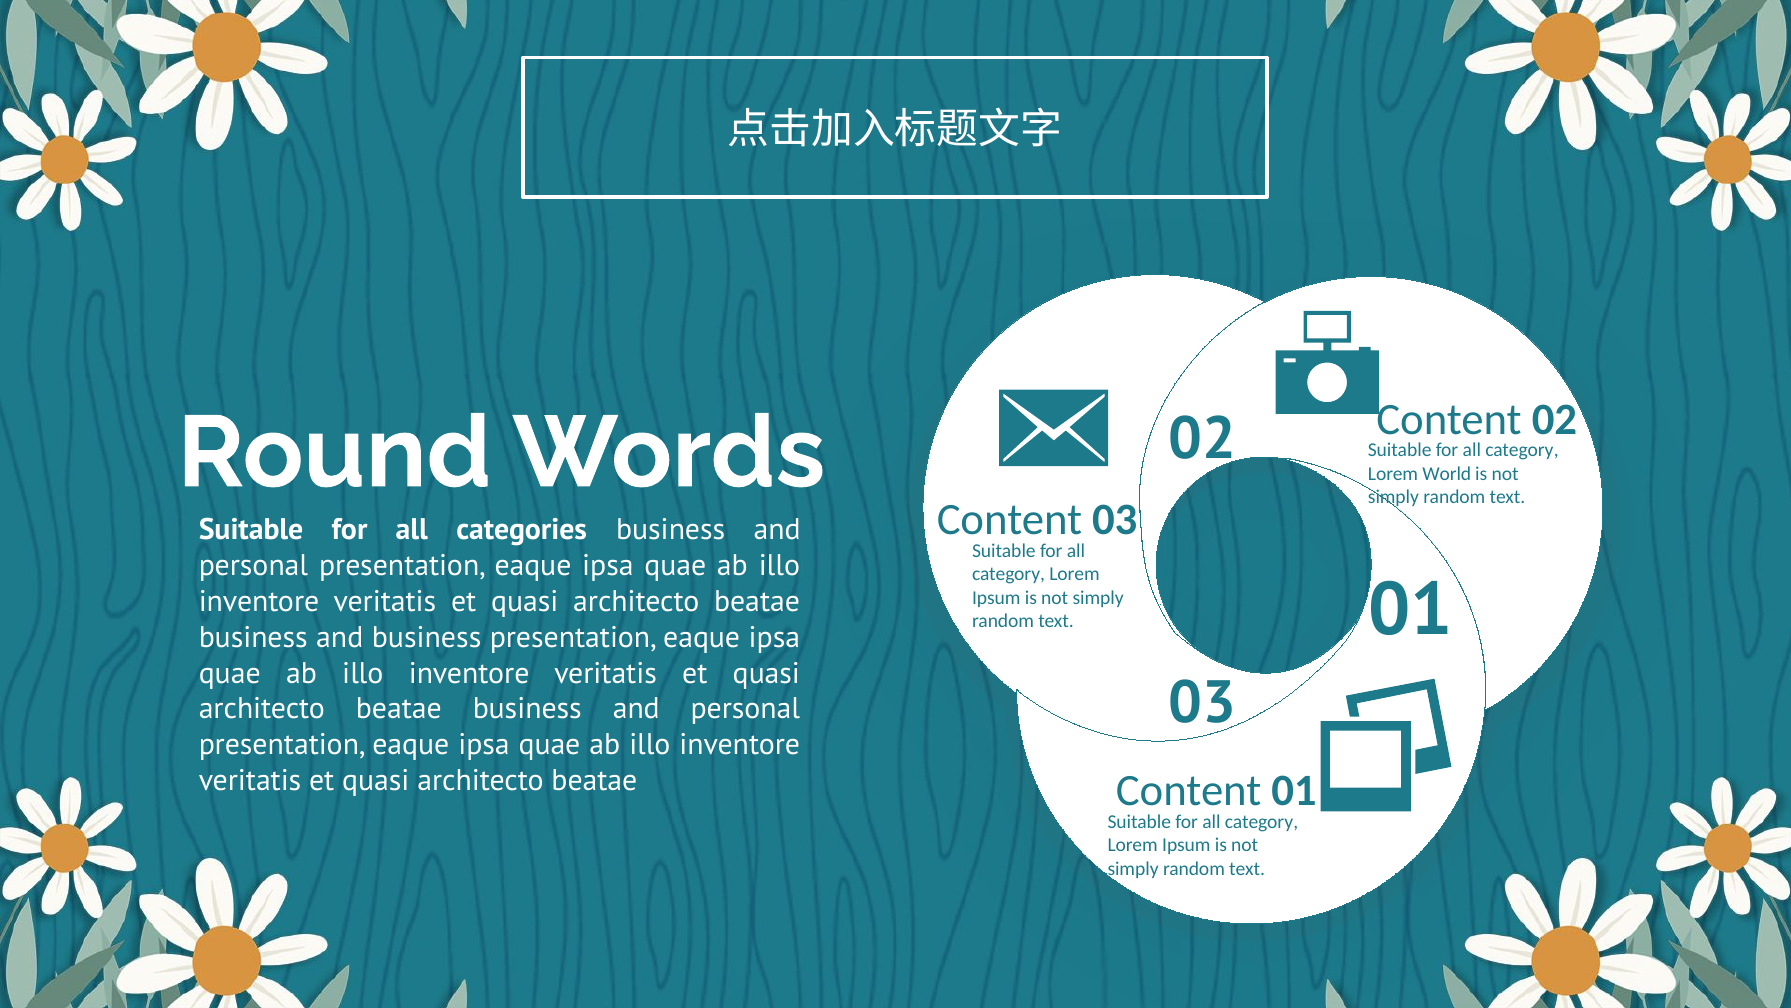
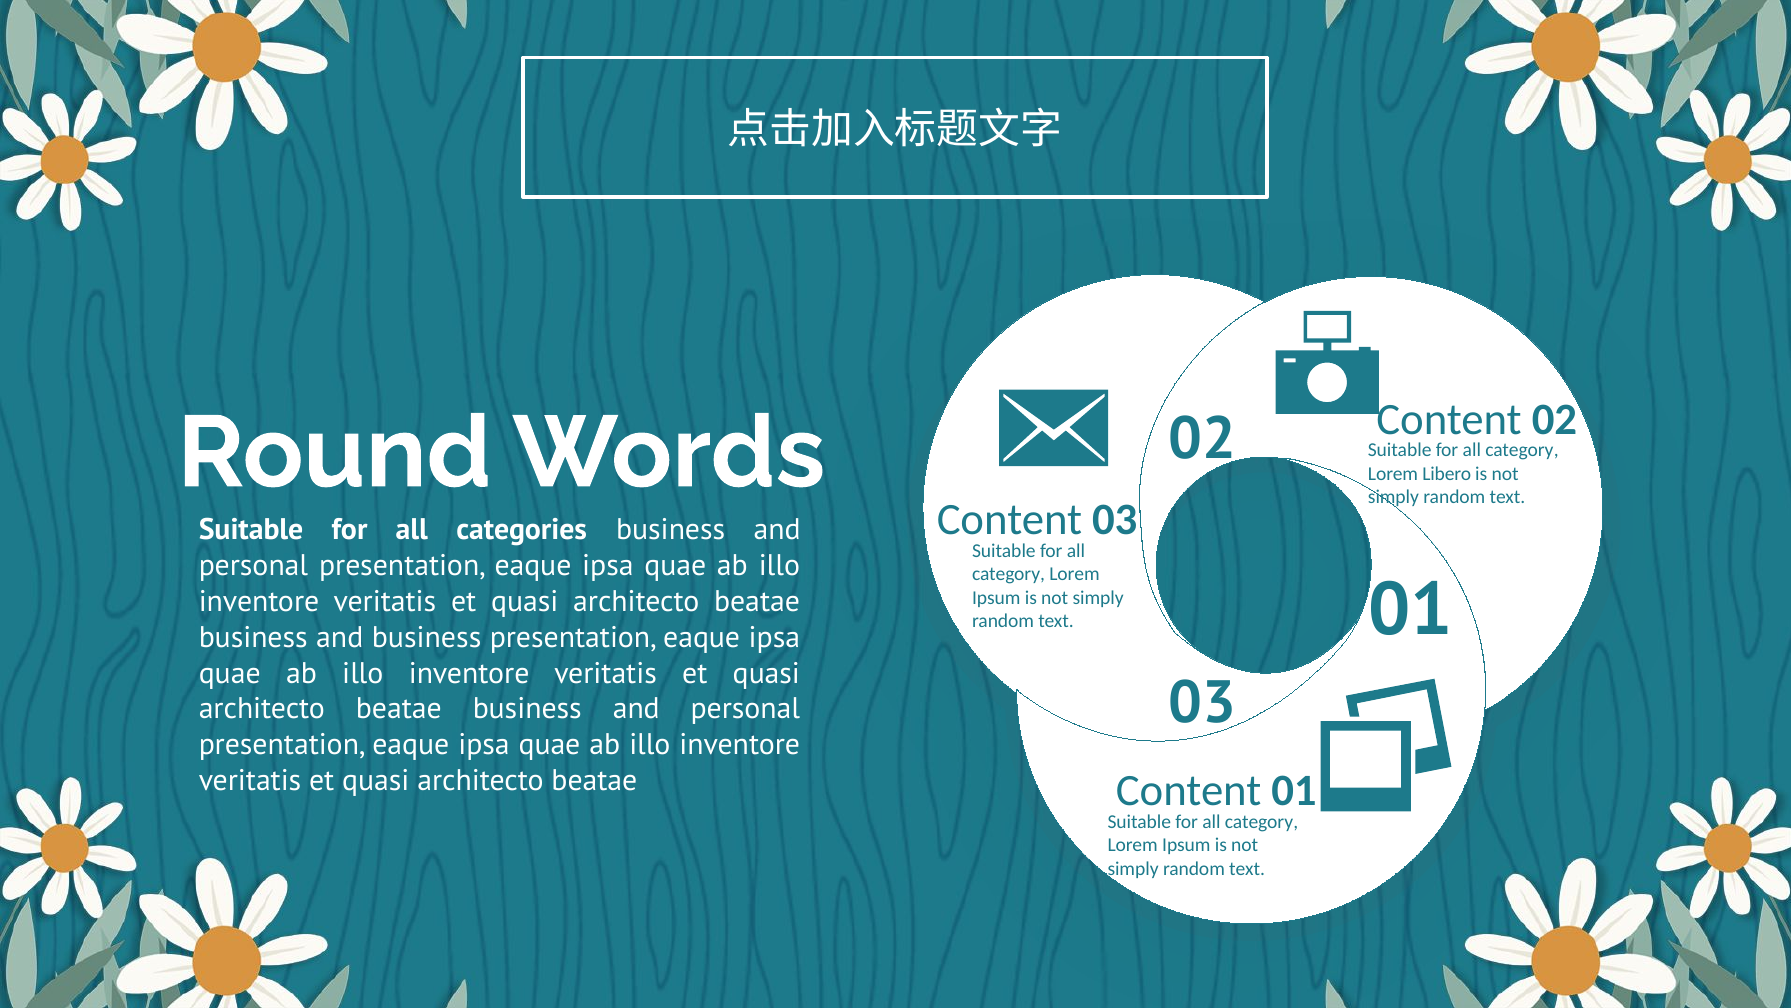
World: World -> Libero
